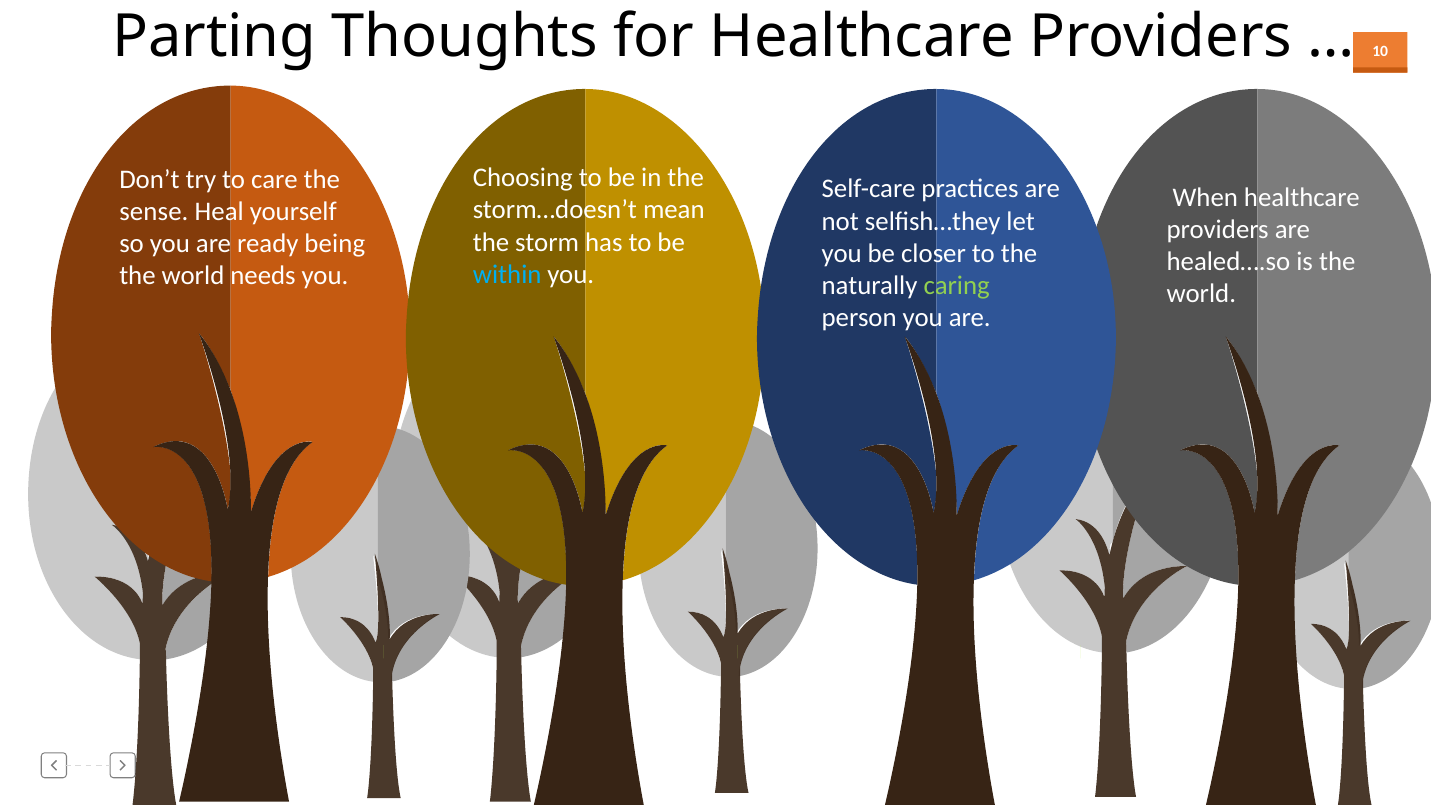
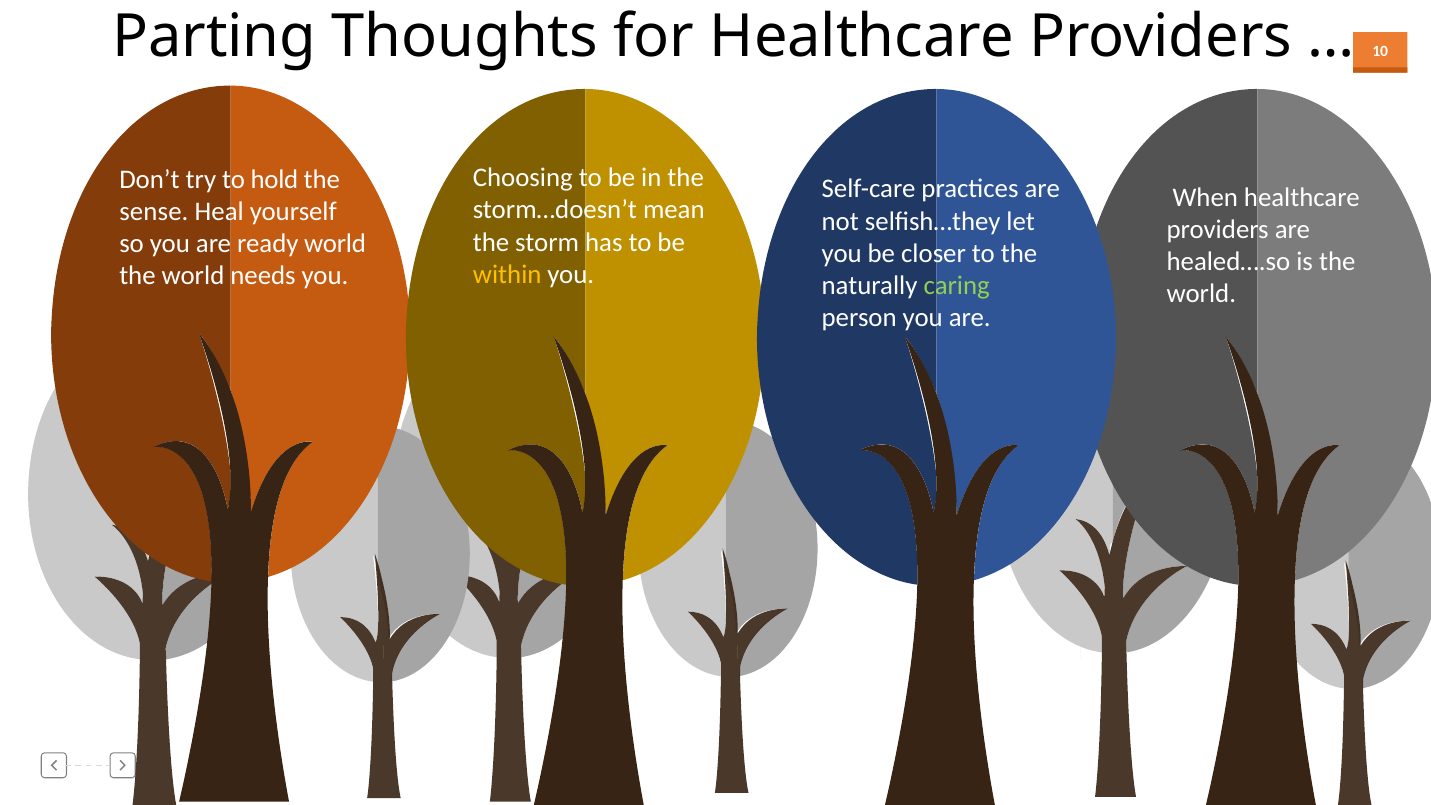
care: care -> hold
ready being: being -> world
within colour: light blue -> yellow
